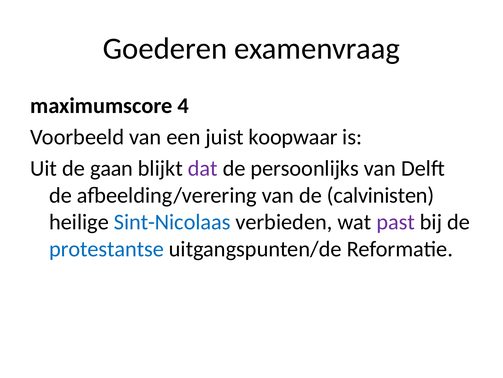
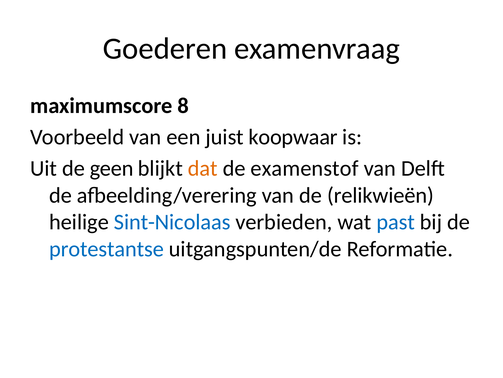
4: 4 -> 8
gaan: gaan -> geen
dat colour: purple -> orange
persoonlijks: persoonlijks -> examenstof
calvinisten: calvinisten -> relikwieën
past colour: purple -> blue
